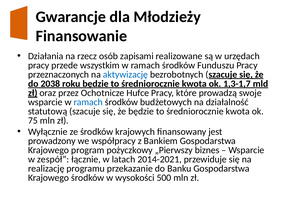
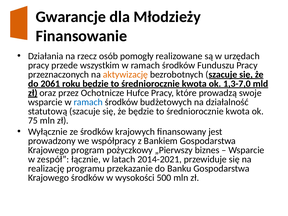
zapisami: zapisami -> pomogły
aktywizację colour: blue -> orange
2038: 2038 -> 2061
1,3-1,7: 1,3-1,7 -> 1,3-7,0
